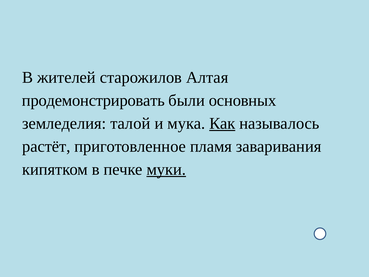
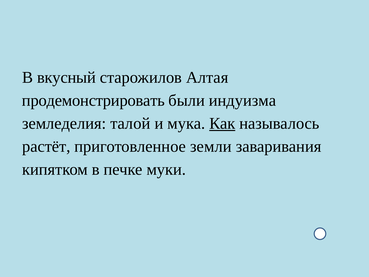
жителей: жителей -> вкусный
основных: основных -> индуизма
пламя: пламя -> земли
муки underline: present -> none
